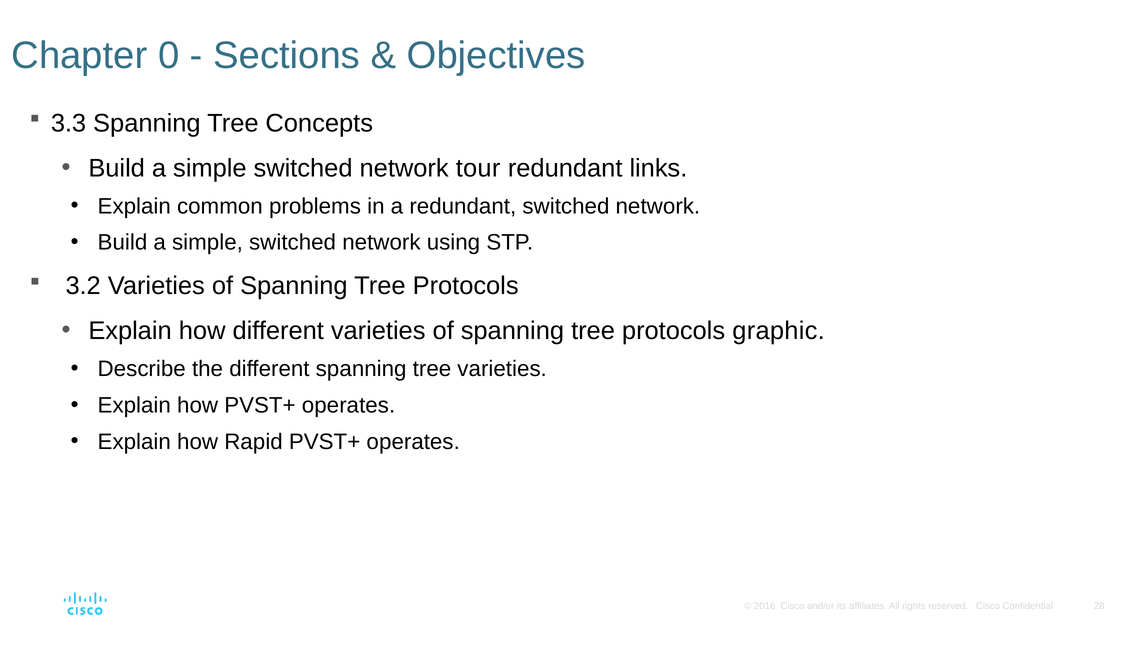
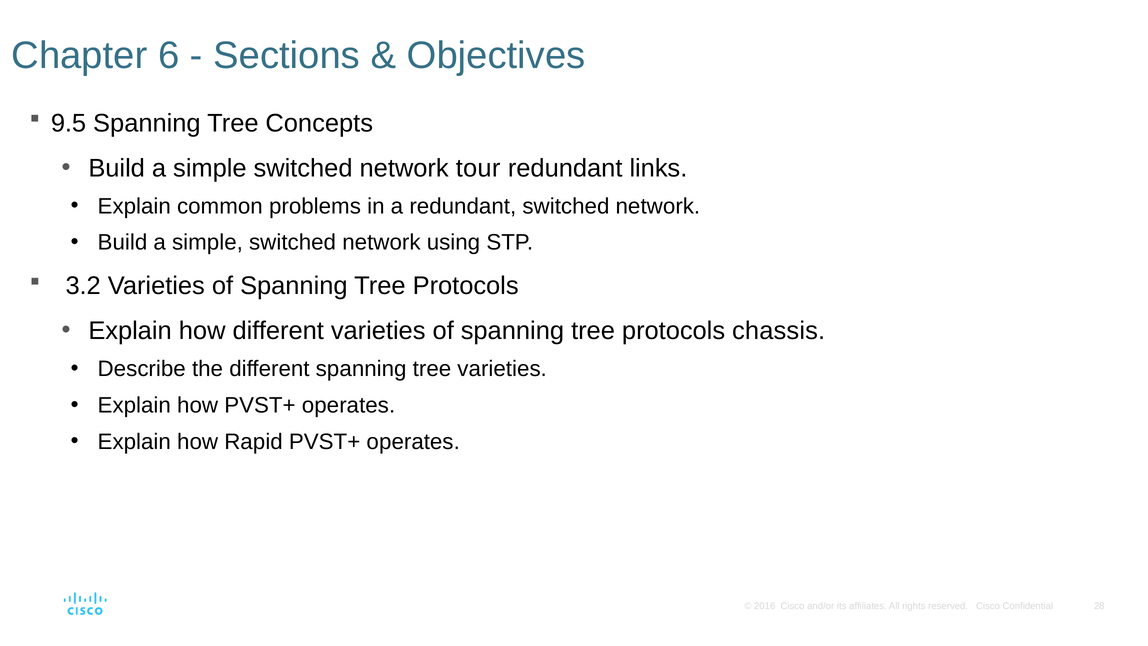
0: 0 -> 6
3.3: 3.3 -> 9.5
graphic: graphic -> chassis
